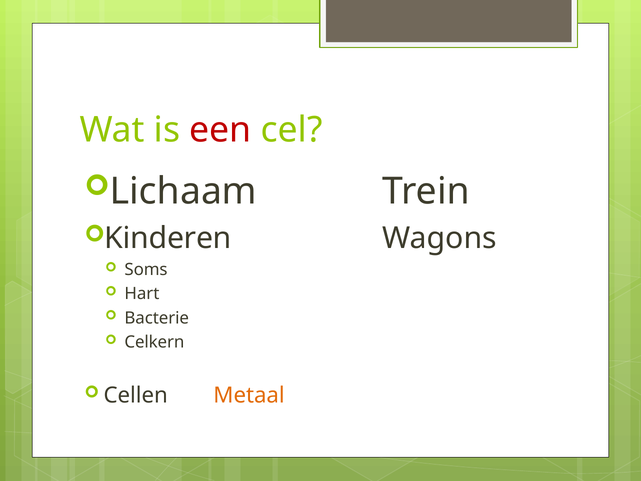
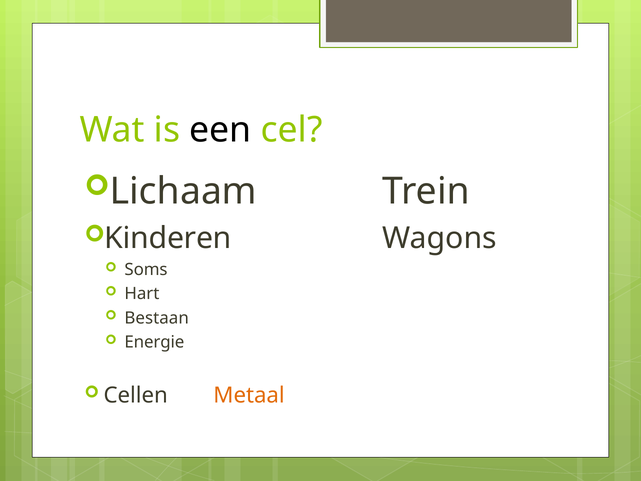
een colour: red -> black
Bacterie: Bacterie -> Bestaan
Celkern: Celkern -> Energie
